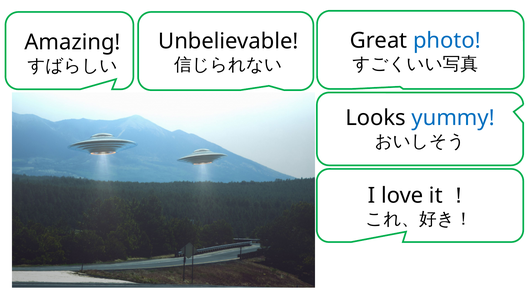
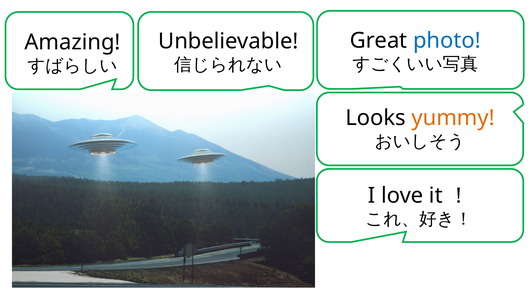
yummy colour: blue -> orange
